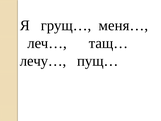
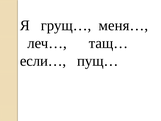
лечу…: лечу… -> если…
